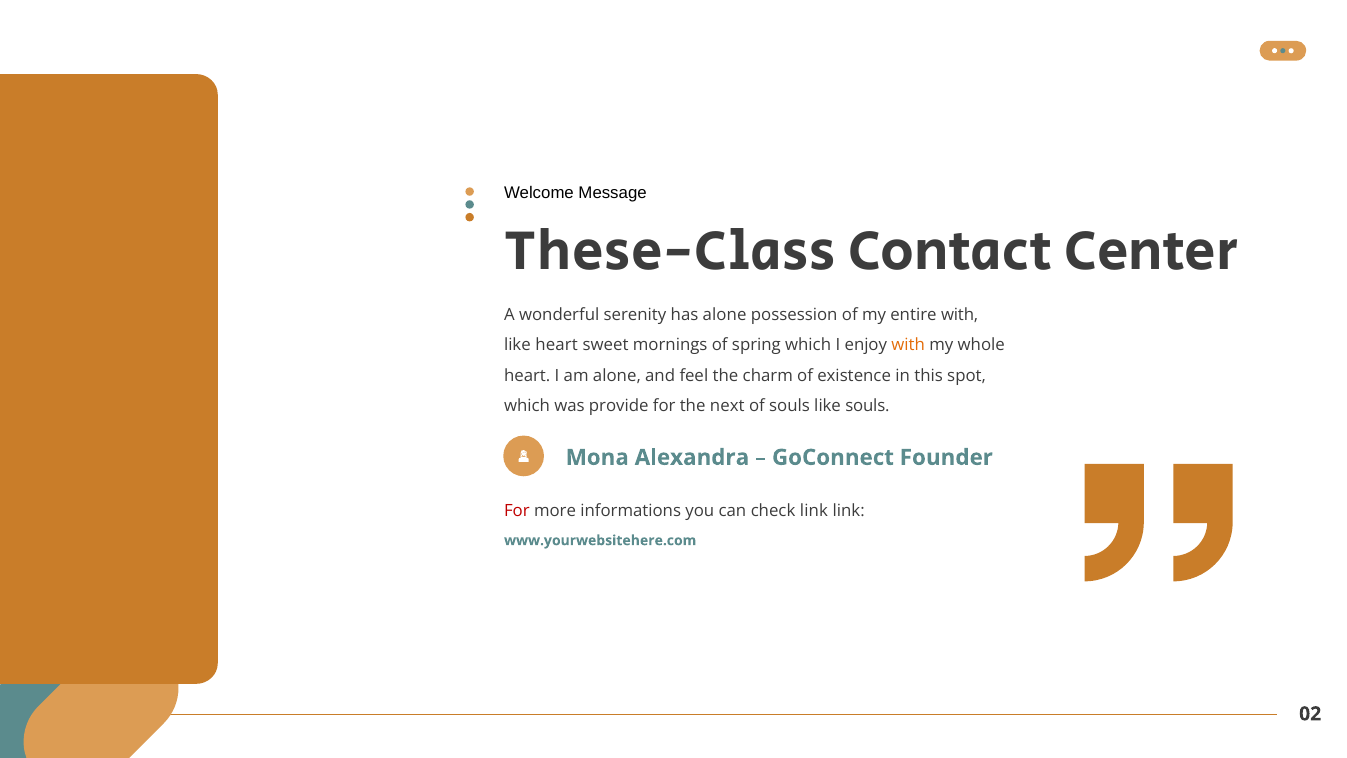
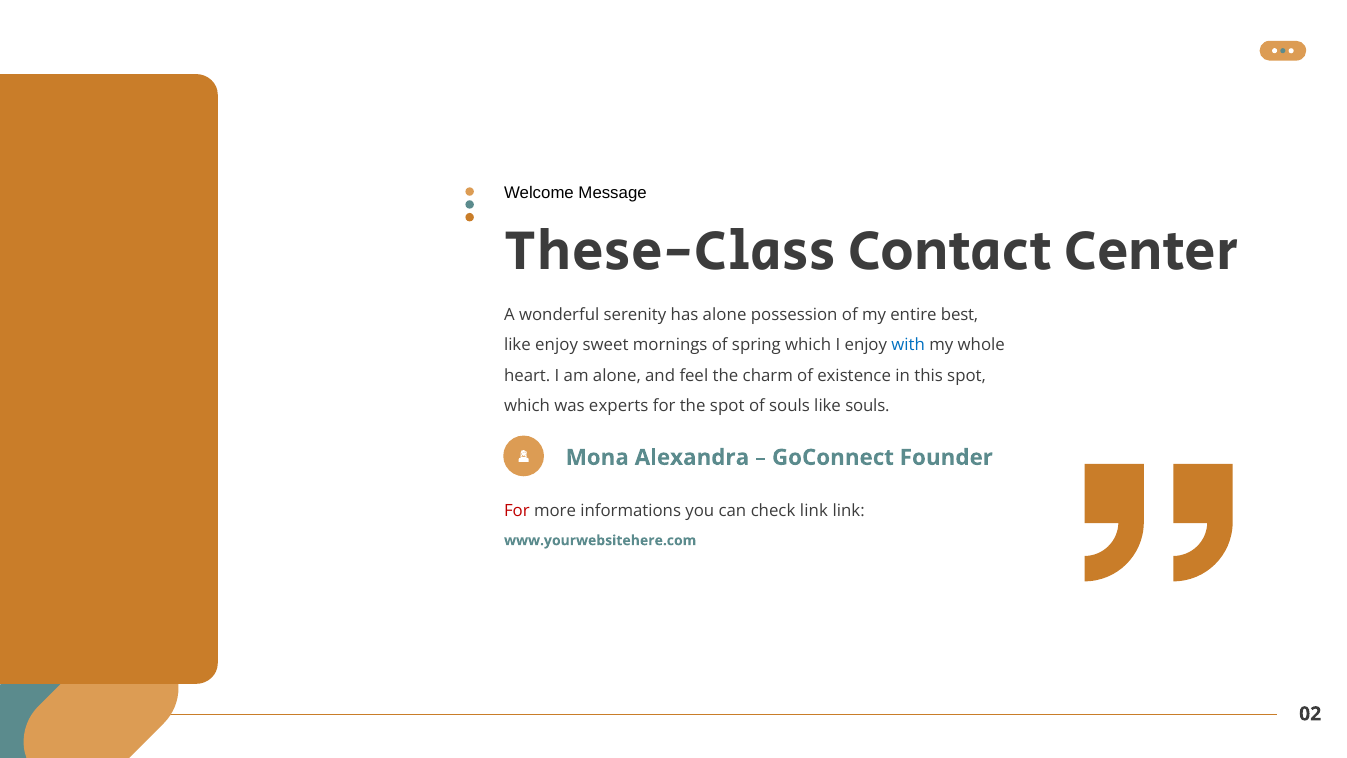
entire with: with -> best
like heart: heart -> enjoy
with at (908, 345) colour: orange -> blue
provide: provide -> experts
the next: next -> spot
